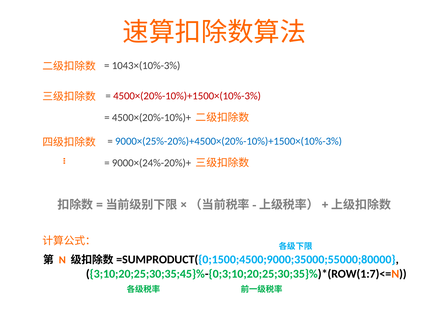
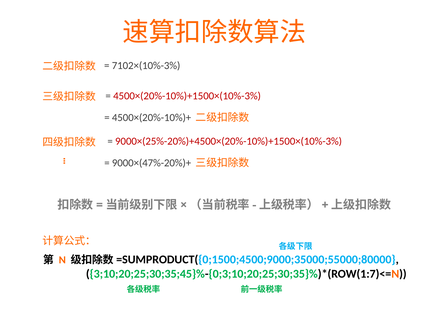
1043×(10%-3%: 1043×(10%-3% -> 7102×(10%-3%
9000×(25%-20%)+4500×(20%-10%)+1500×(10%-3% colour: blue -> red
9000×(24%-20%)+: 9000×(24%-20%)+ -> 9000×(47%-20%)+
